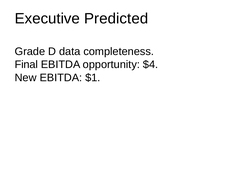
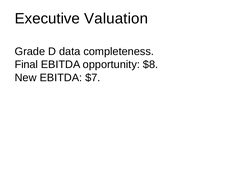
Predicted: Predicted -> Valuation
$4: $4 -> $8
$1: $1 -> $7
